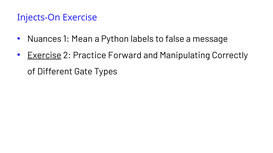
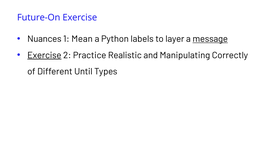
Injects-On: Injects-On -> Future-On
false: false -> layer
message underline: none -> present
Forward: Forward -> Realistic
Gate: Gate -> Until
